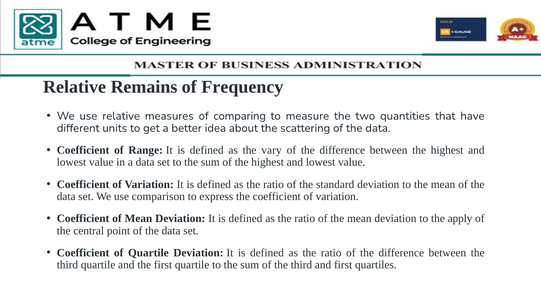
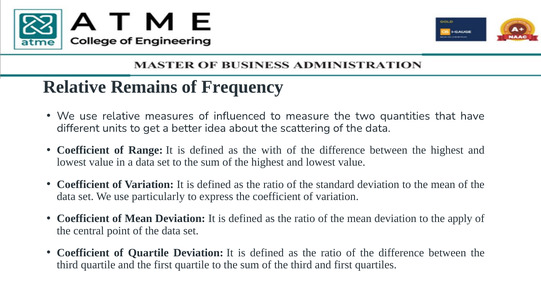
comparing: comparing -> influenced
vary: vary -> with
comparison: comparison -> particularly
